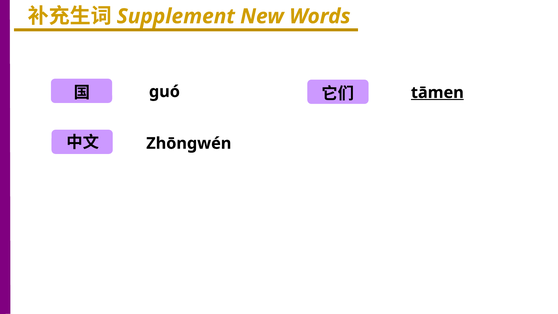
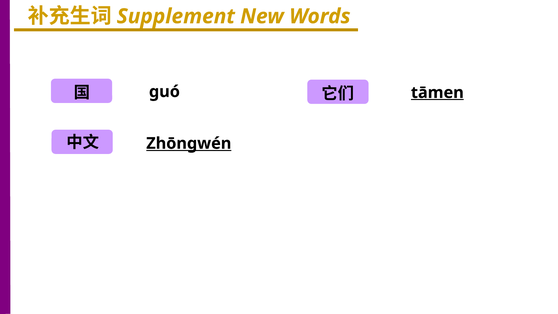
Zhōngwén underline: none -> present
